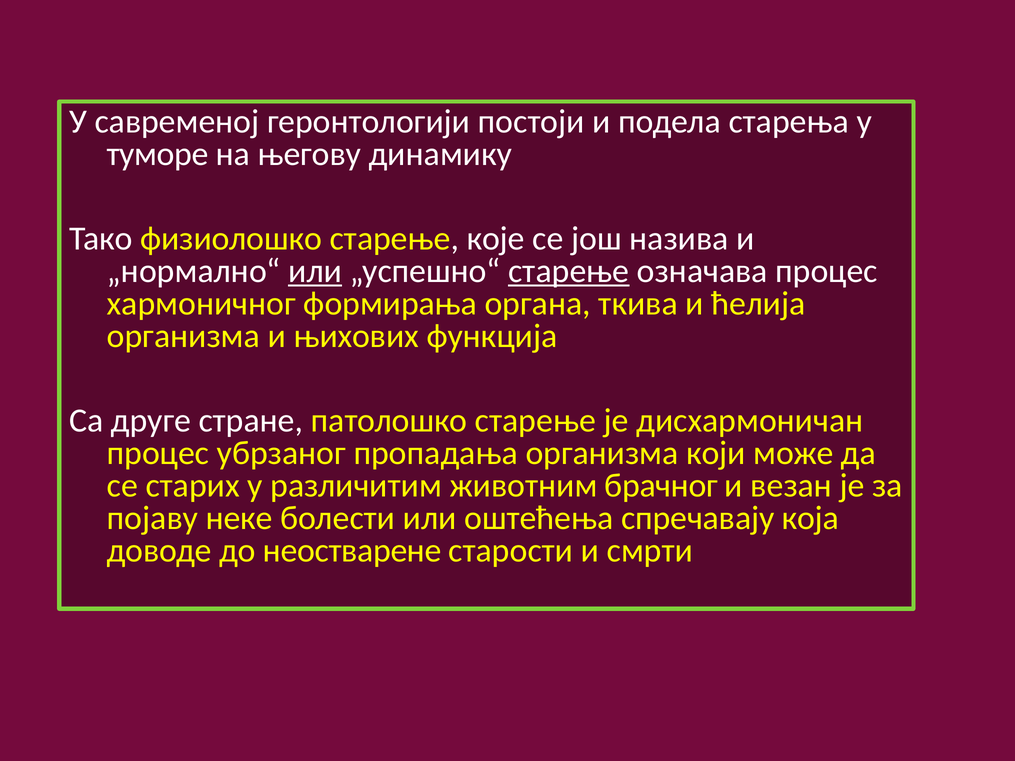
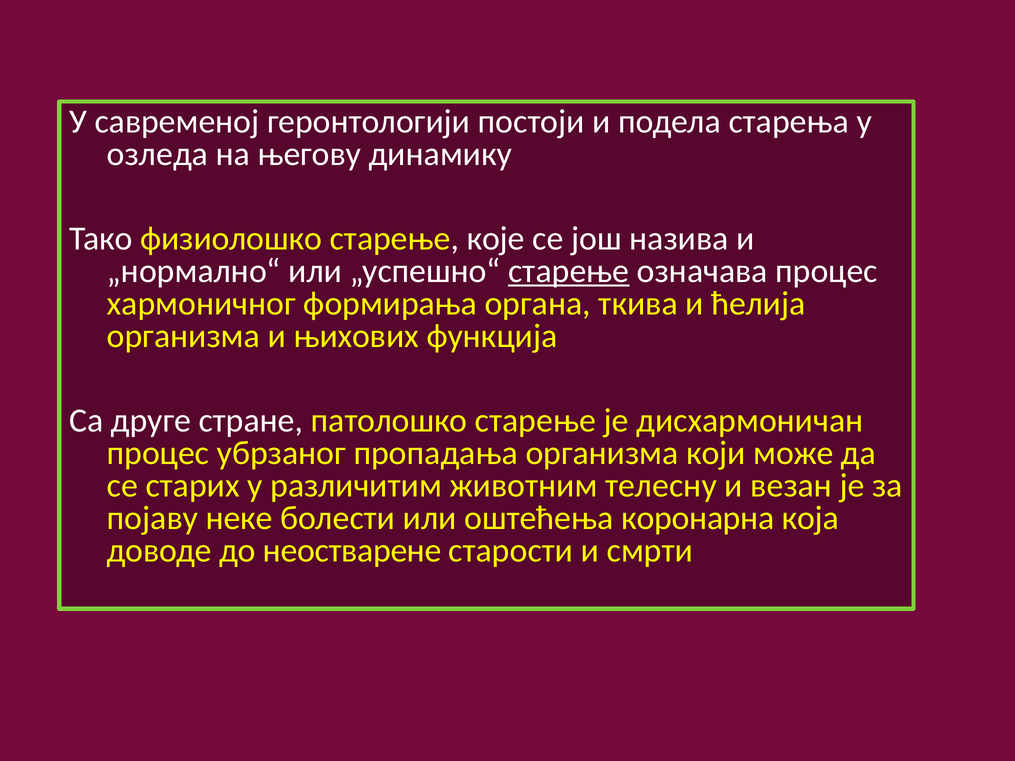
туморе: туморе -> озледа
или at (315, 271) underline: present -> none
брачног: брачног -> телесну
спречавају: спречавају -> коронарна
